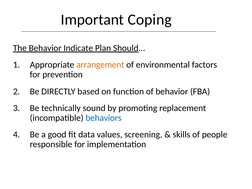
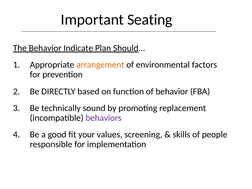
Coping: Coping -> Seating
behaviors colour: blue -> purple
data: data -> your
